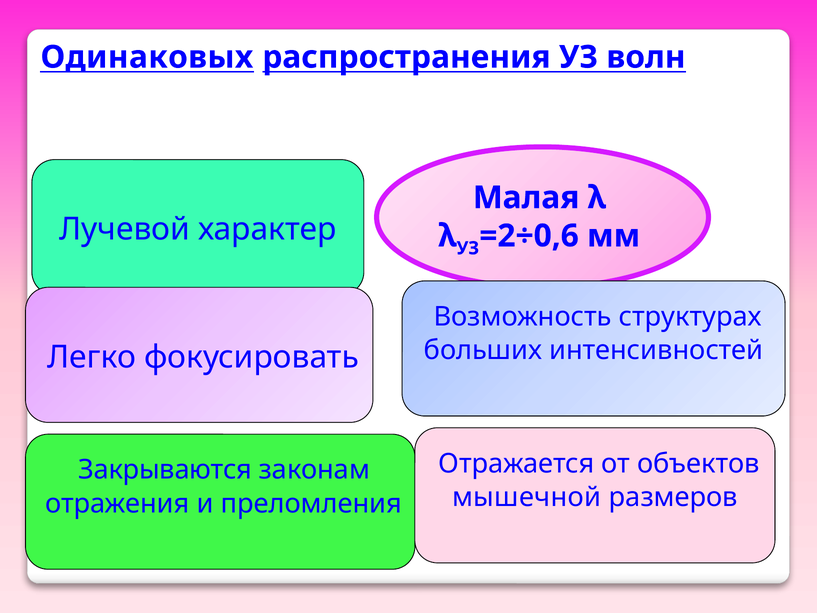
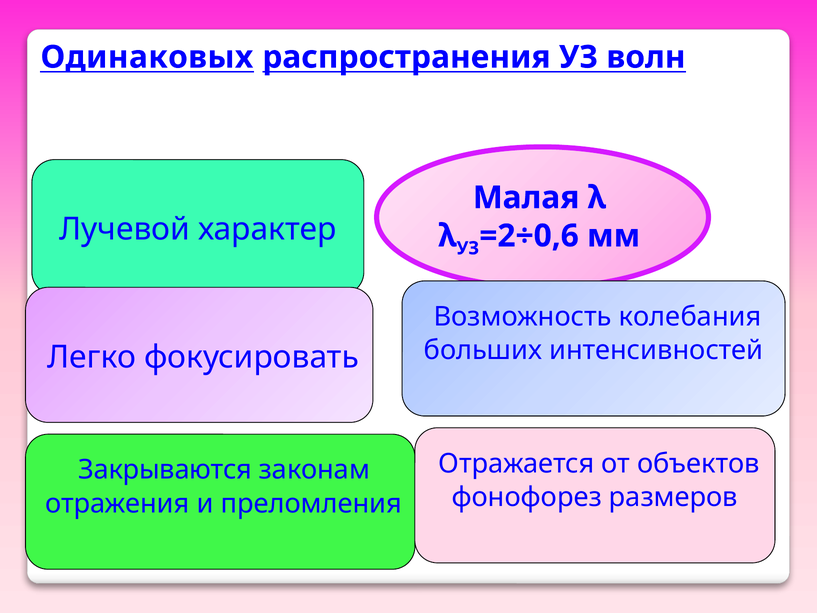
структурах: структурах -> колебания
мышечной: мышечной -> фонофорез
